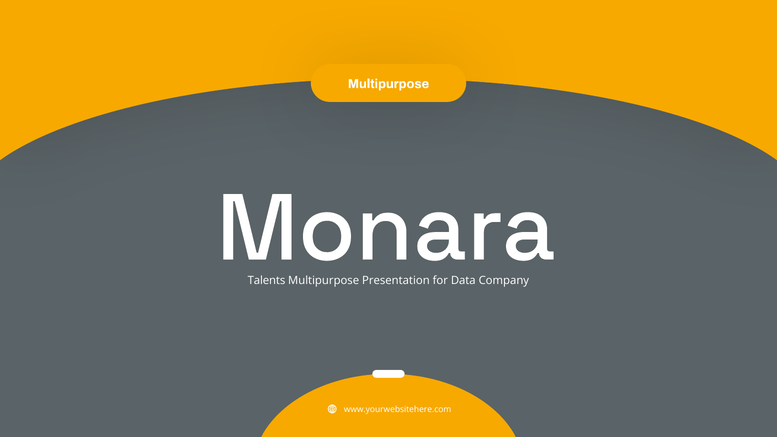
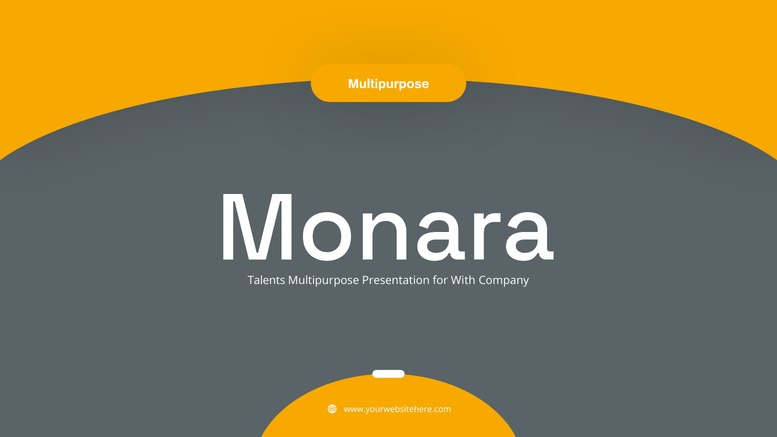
Data: Data -> With
